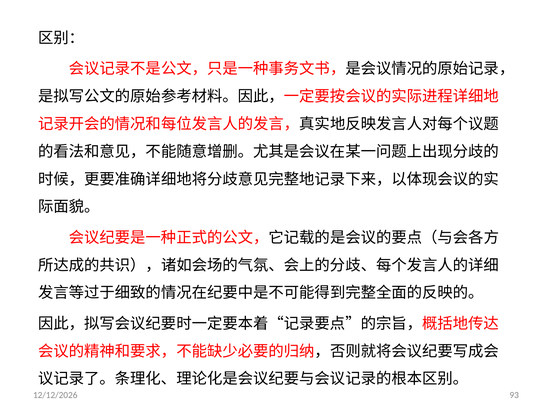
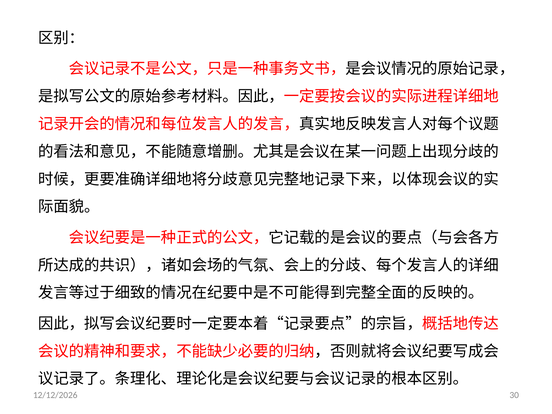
93: 93 -> 30
